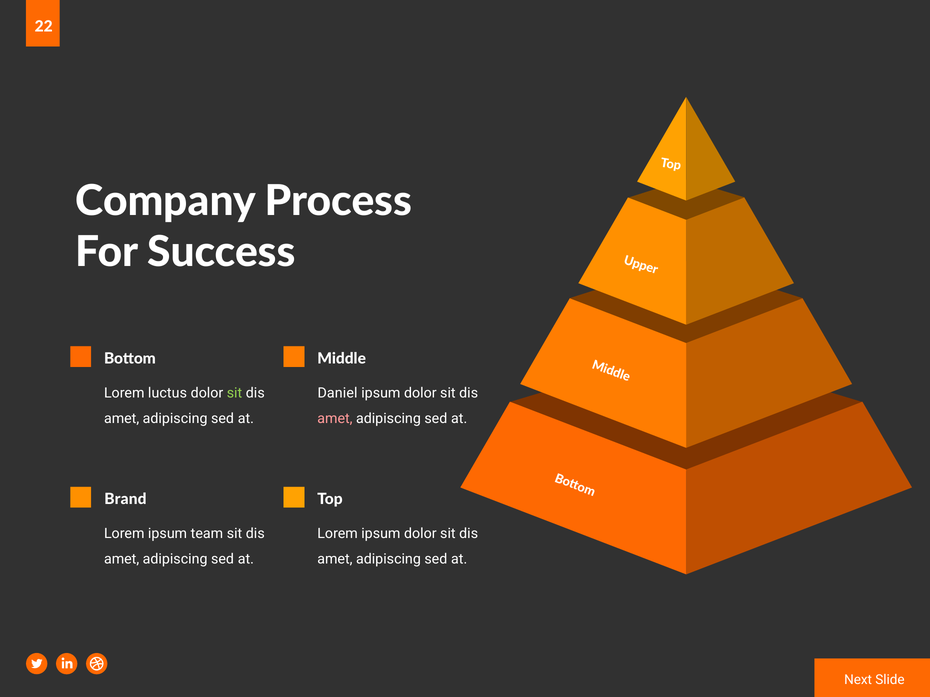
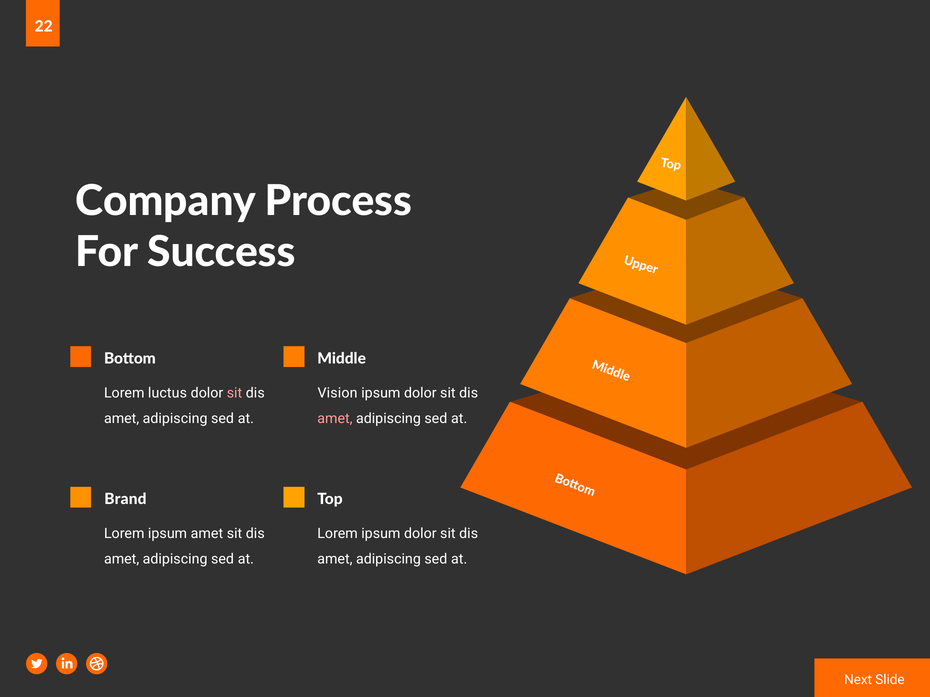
sit at (235, 393) colour: light green -> pink
Daniel: Daniel -> Vision
ipsum team: team -> amet
